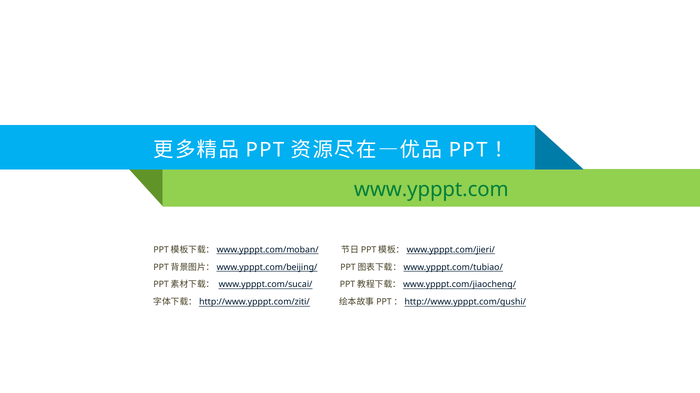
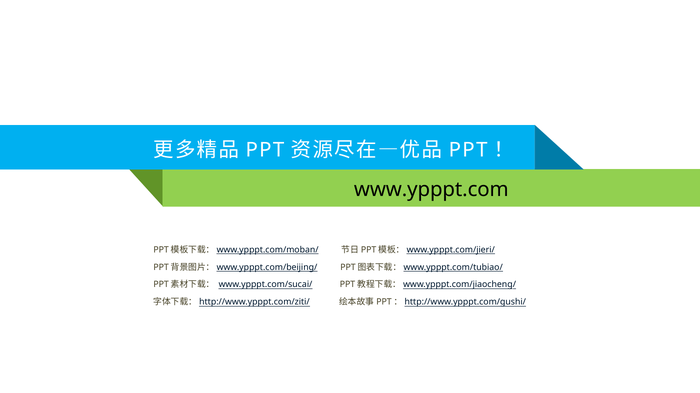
www.ypppt.com colour: green -> black
